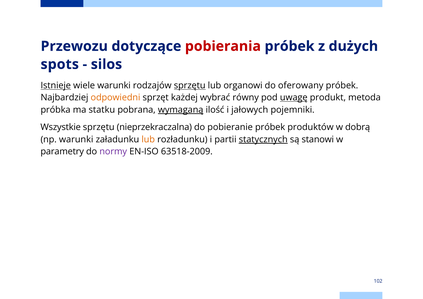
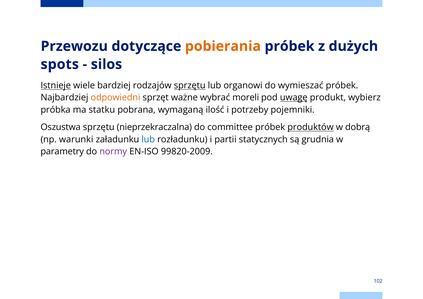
pobierania colour: red -> orange
wiele warunki: warunki -> bardziej
oferowany: oferowany -> wymieszać
każdej: każdej -> ważne
równy: równy -> moreli
metoda: metoda -> wybierz
wymaganą underline: present -> none
jałowych: jałowych -> potrzeby
Wszystkie: Wszystkie -> Oszustwa
pobieranie: pobieranie -> committee
produktów underline: none -> present
lub at (148, 139) colour: orange -> blue
statycznych underline: present -> none
stanowi: stanowi -> grudnia
63518-2009: 63518-2009 -> 99820-2009
